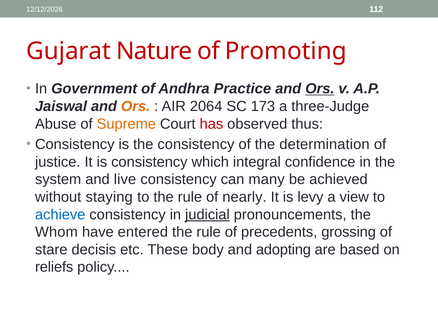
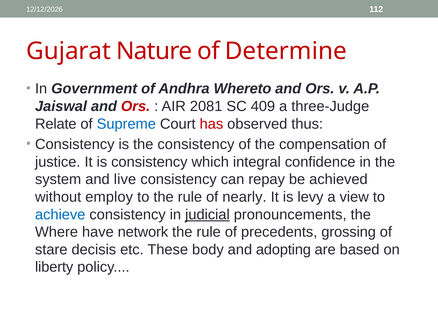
Promoting: Promoting -> Determine
Practice: Practice -> Whereto
Ors at (320, 89) underline: present -> none
Ors at (136, 106) colour: orange -> red
2064: 2064 -> 2081
173: 173 -> 409
Abuse: Abuse -> Relate
Supreme colour: orange -> blue
determination: determination -> compensation
many: many -> repay
staying: staying -> employ
Whom: Whom -> Where
entered: entered -> network
reliefs: reliefs -> liberty
